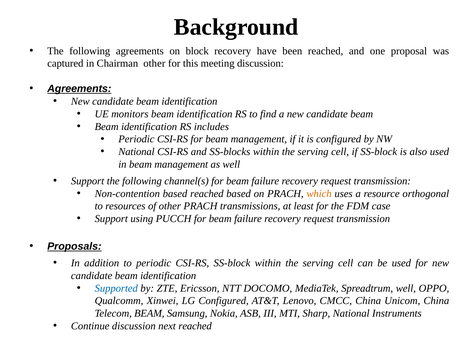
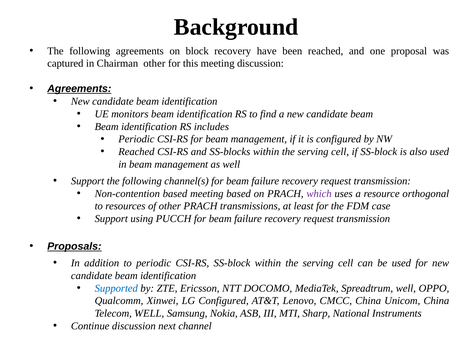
National at (136, 152): National -> Reached
based reached: reached -> meeting
which colour: orange -> purple
Telecom BEAM: BEAM -> WELL
next reached: reached -> channel
